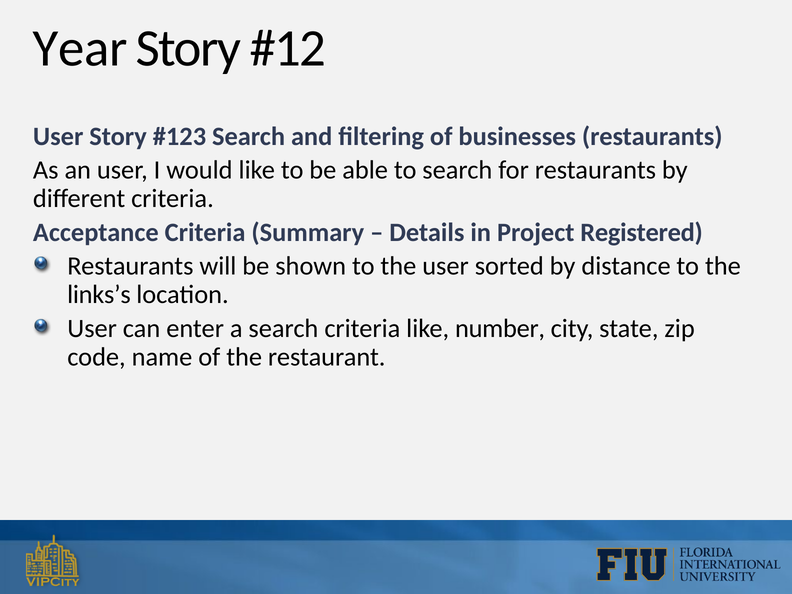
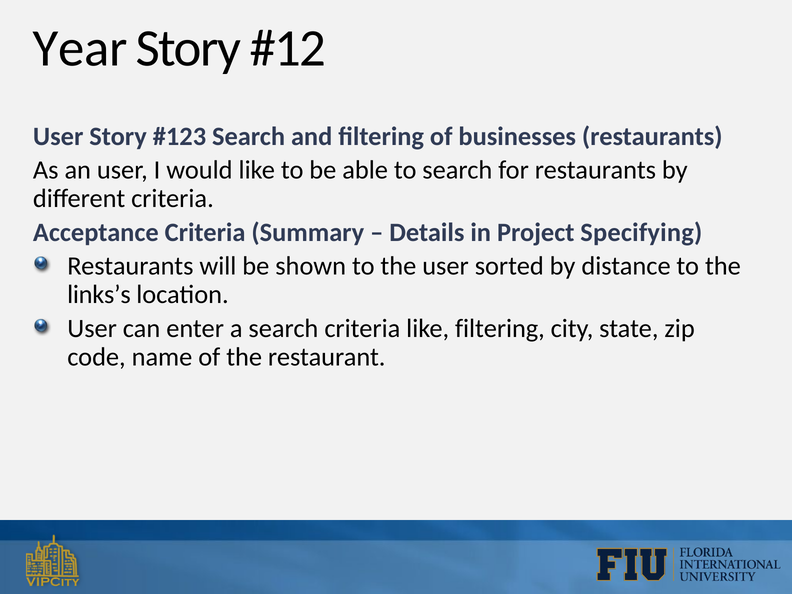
Registered: Registered -> Specifying
like number: number -> filtering
